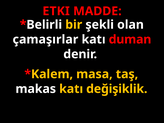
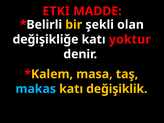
çamaşırlar: çamaşırlar -> değişikliğe
duman: duman -> yoktur
makas colour: white -> light blue
